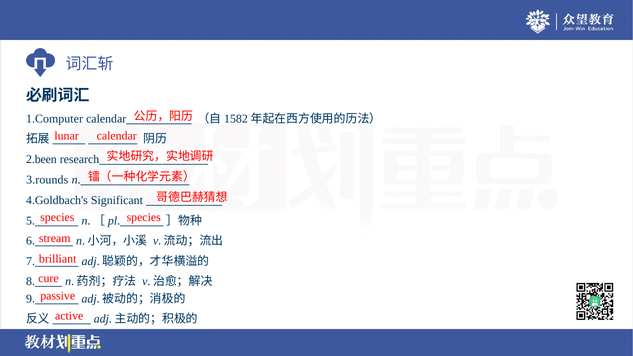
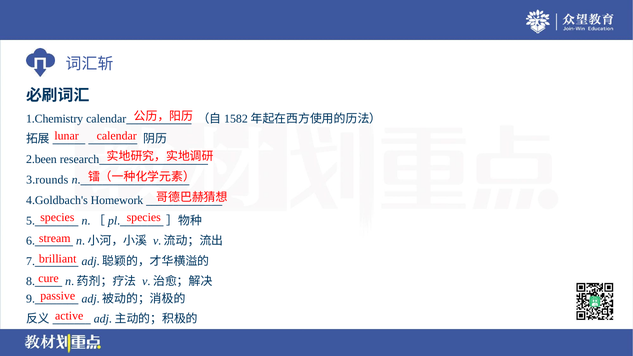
1.Computer: 1.Computer -> 1.Chemistry
Significant: Significant -> Homework
